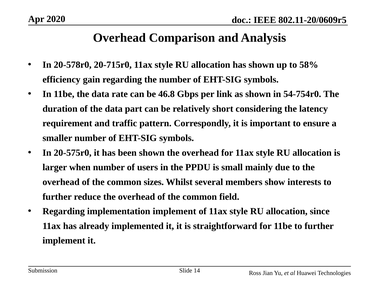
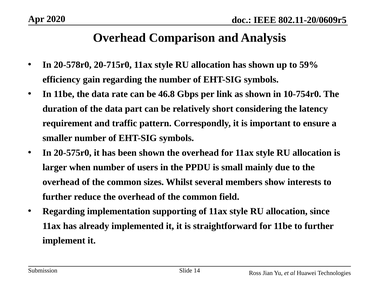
58%: 58% -> 59%
54-754r0: 54-754r0 -> 10-754r0
implementation implement: implement -> supporting
